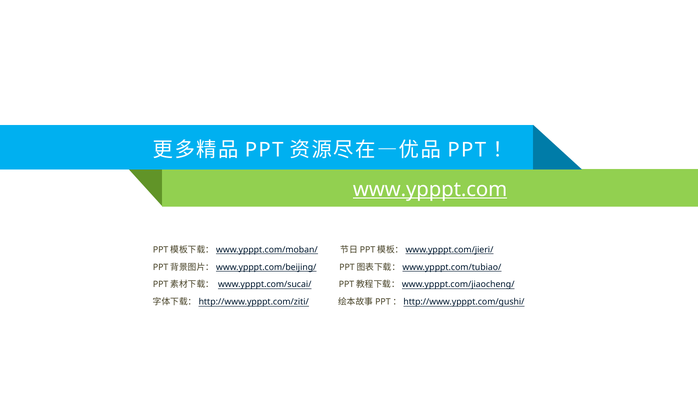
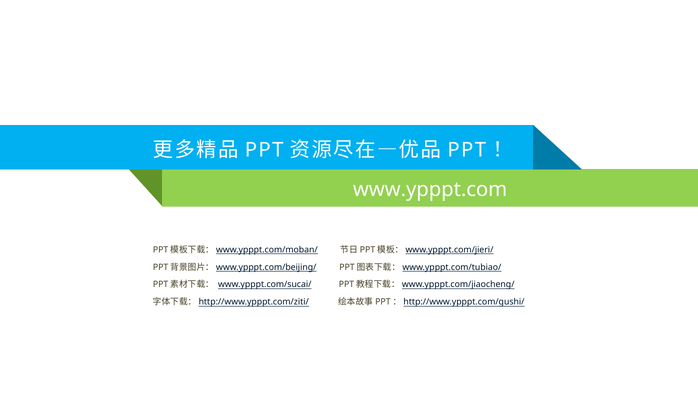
www.ypppt.com underline: present -> none
